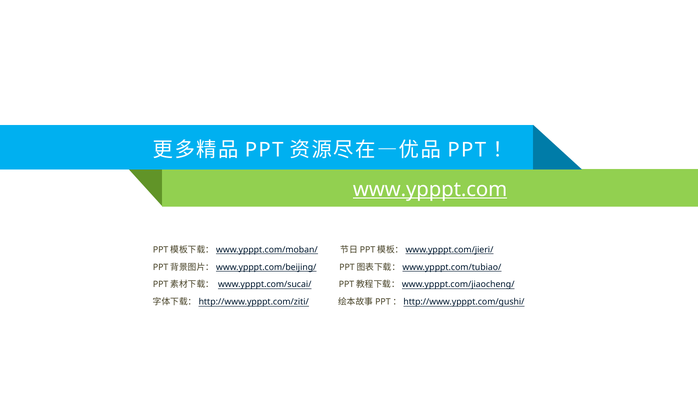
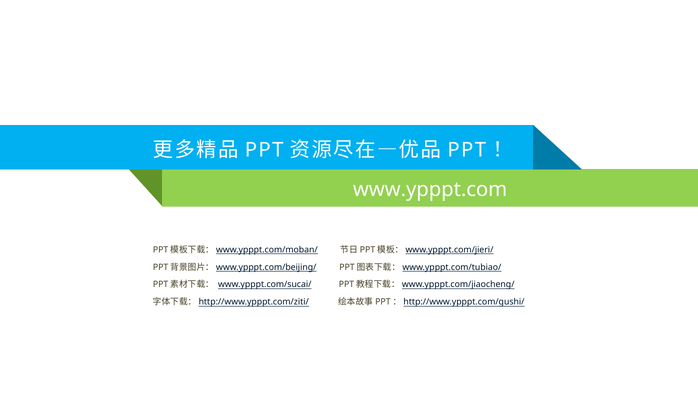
www.ypppt.com underline: present -> none
